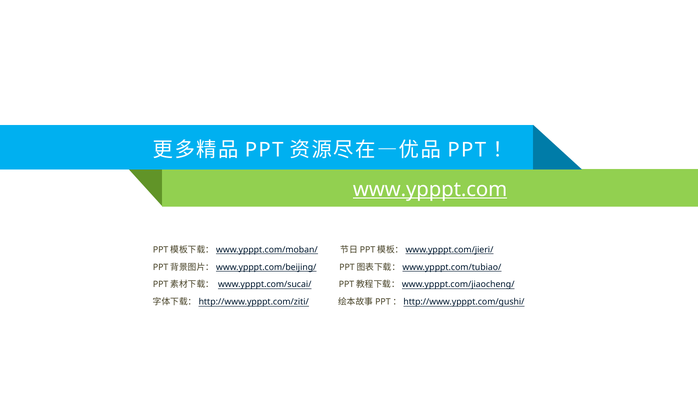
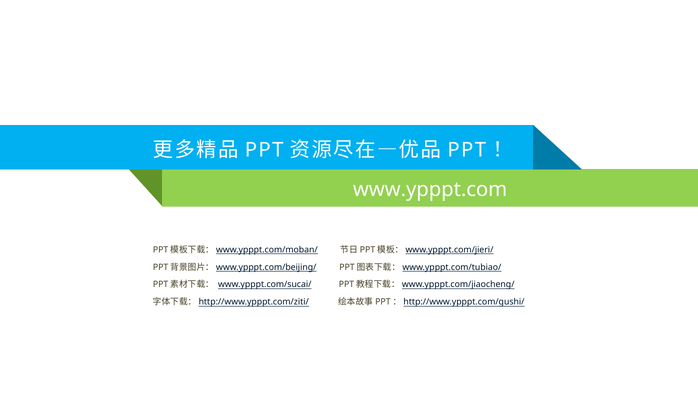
www.ypppt.com underline: present -> none
